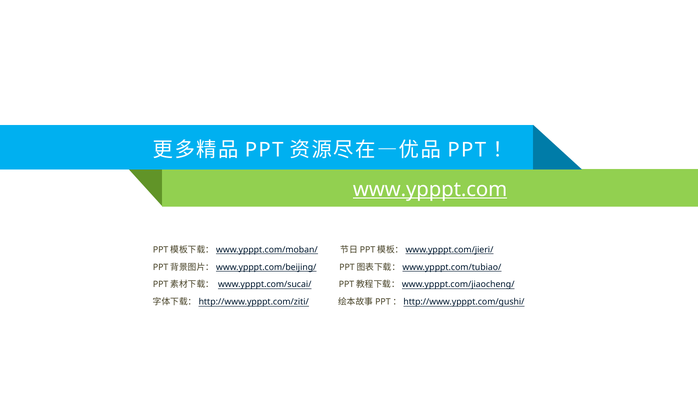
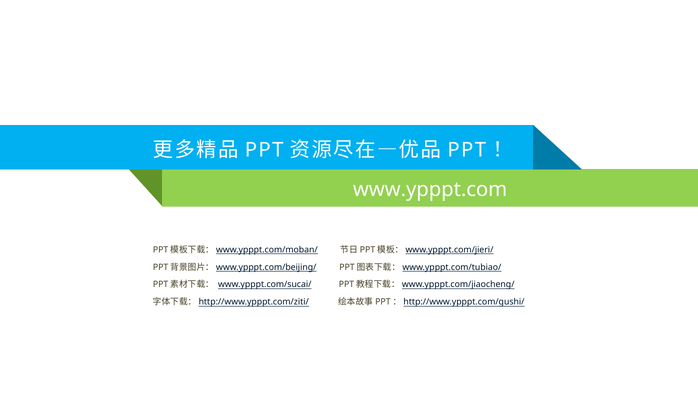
www.ypppt.com underline: present -> none
